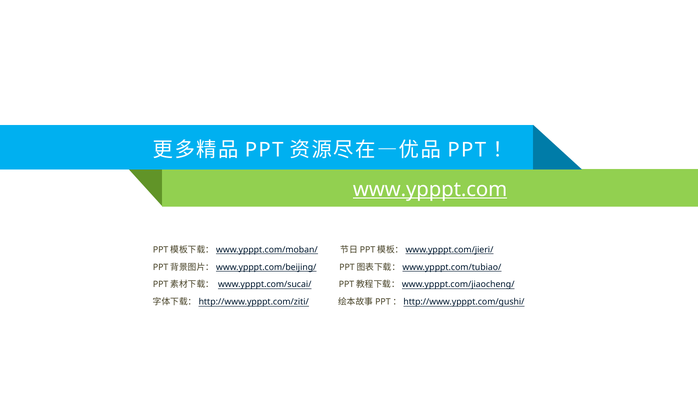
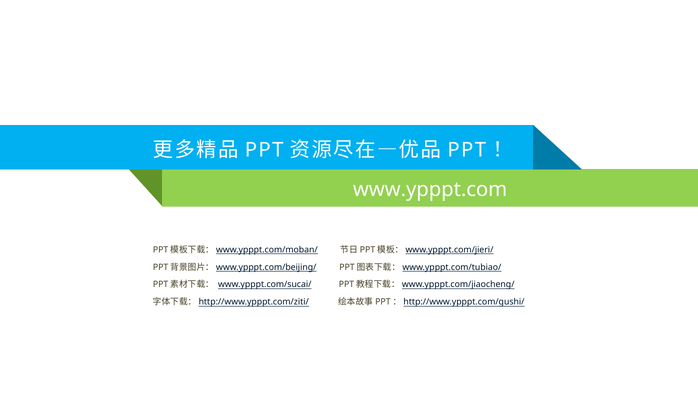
www.ypppt.com underline: present -> none
